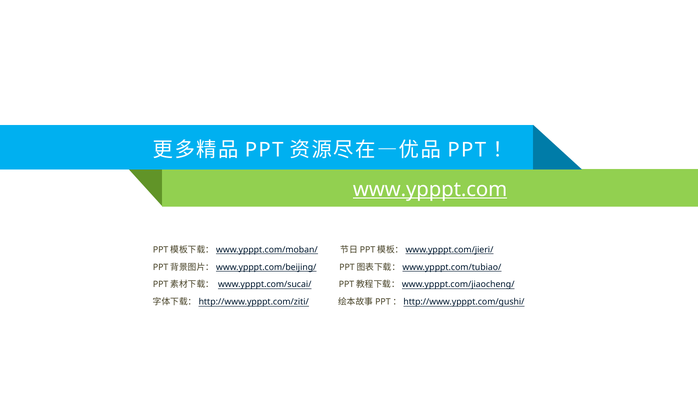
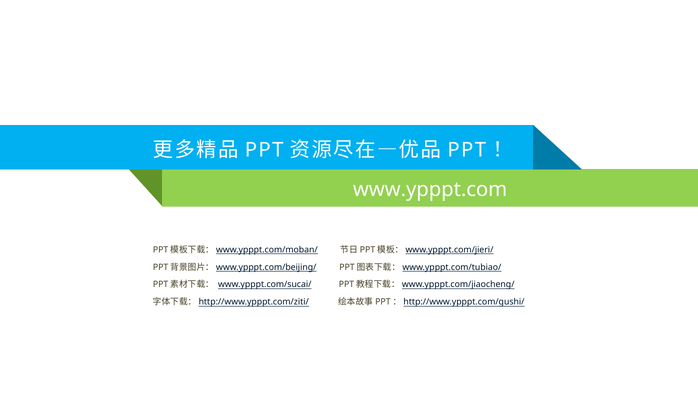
www.ypppt.com underline: present -> none
